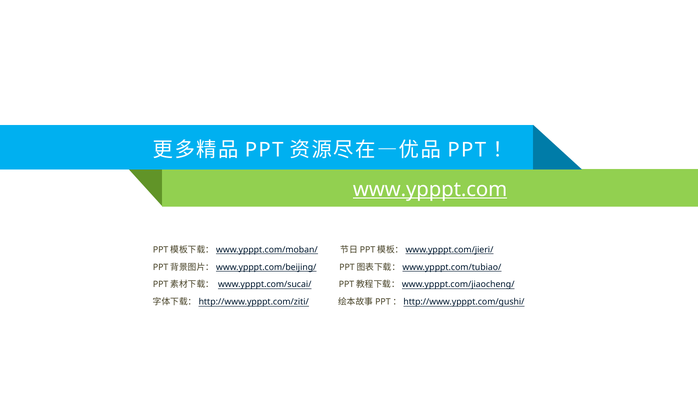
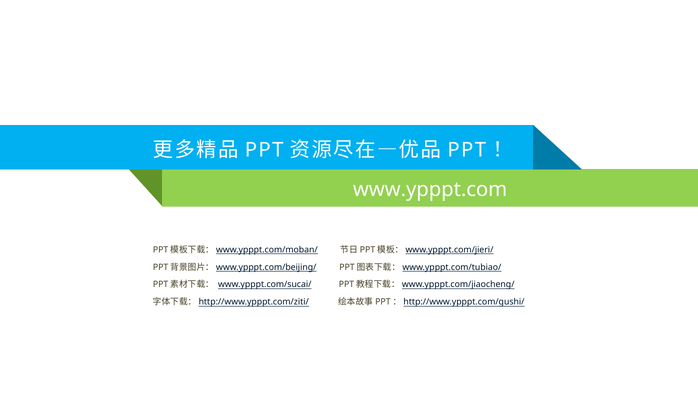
www.ypppt.com underline: present -> none
